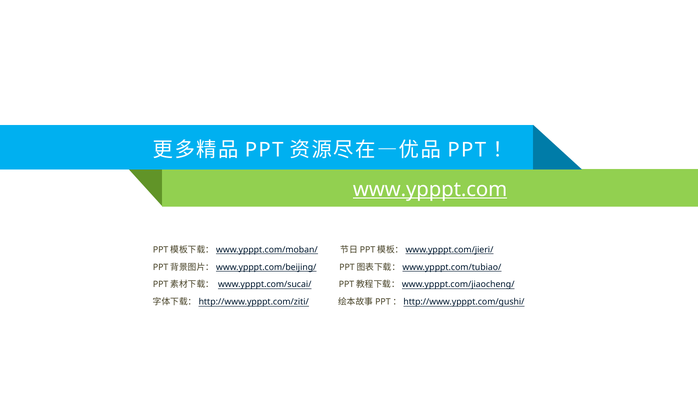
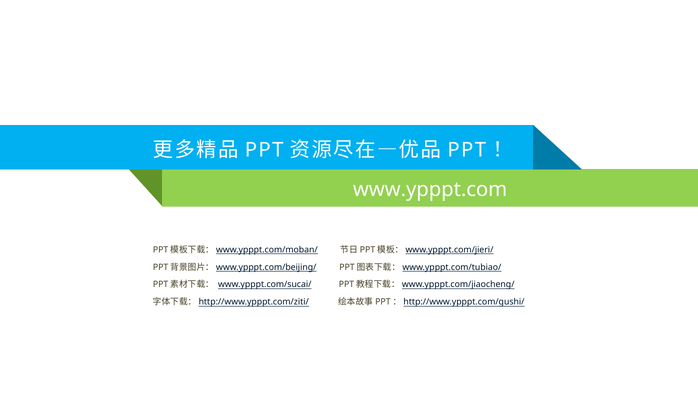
www.ypppt.com underline: present -> none
